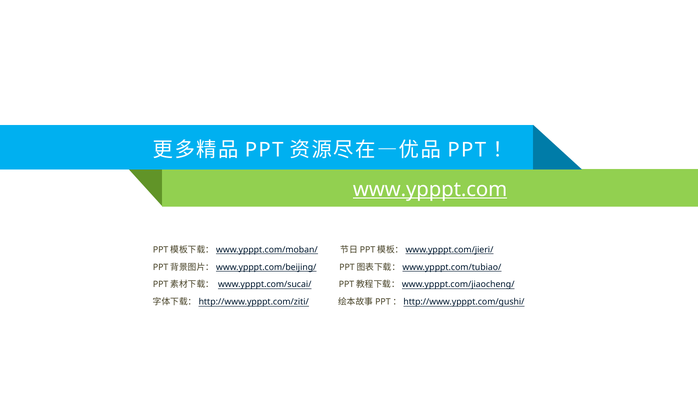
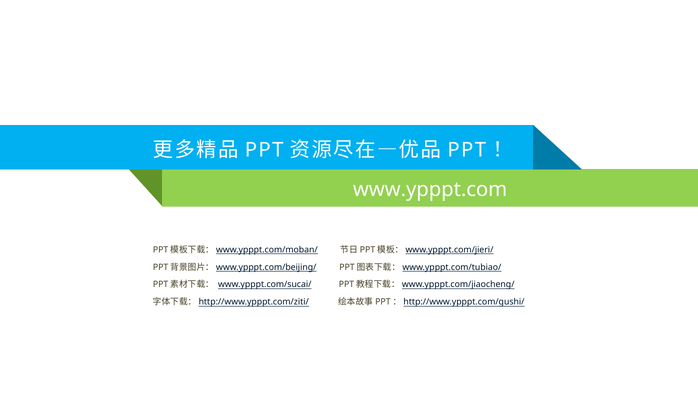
www.ypppt.com underline: present -> none
